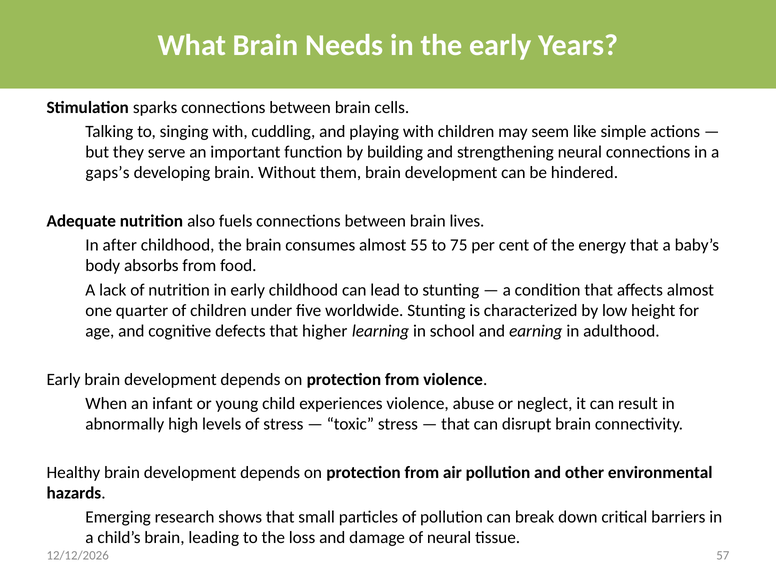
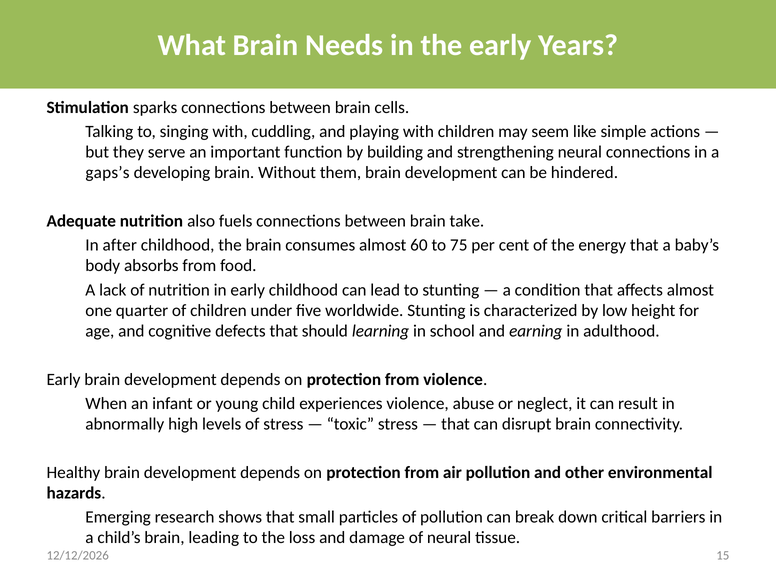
lives: lives -> take
55: 55 -> 60
higher: higher -> should
57: 57 -> 15
